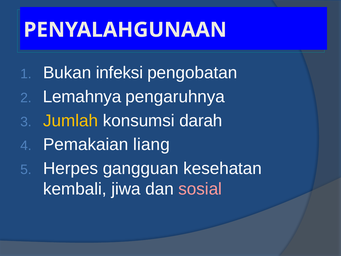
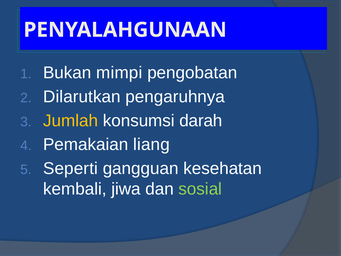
infeksi: infeksi -> mimpi
Lemahnya: Lemahnya -> Dilarutkan
Herpes: Herpes -> Seperti
sosial colour: pink -> light green
